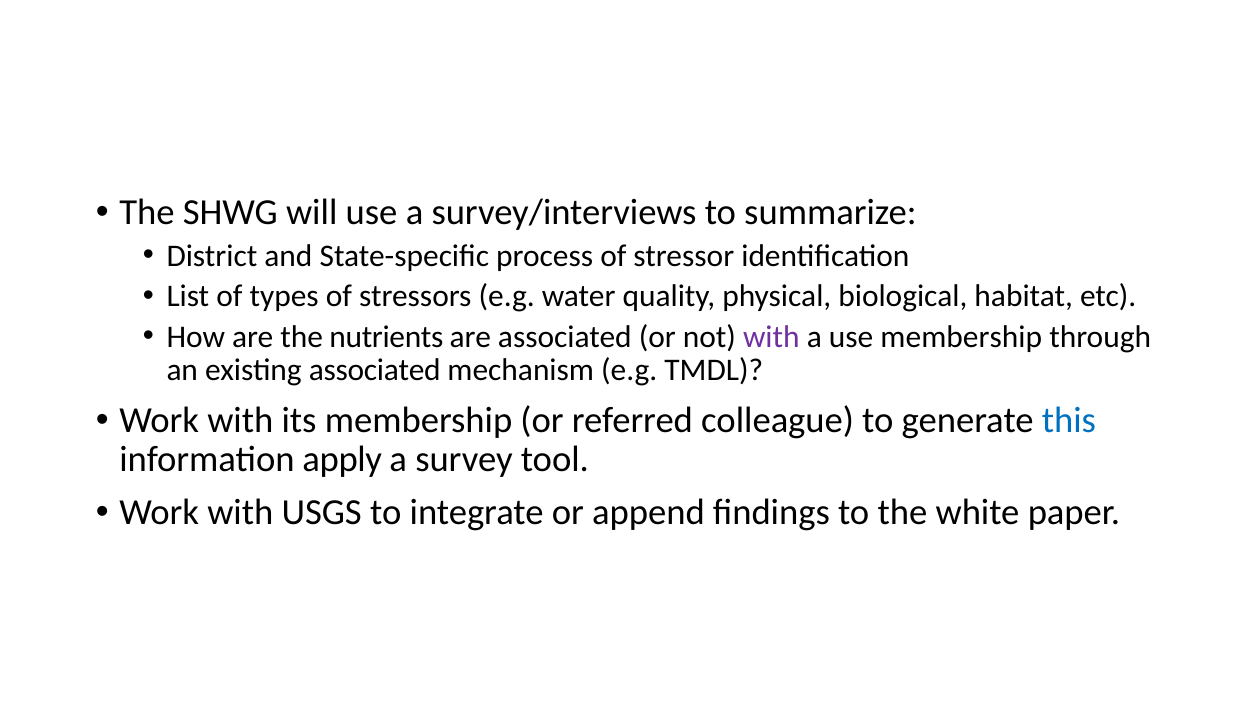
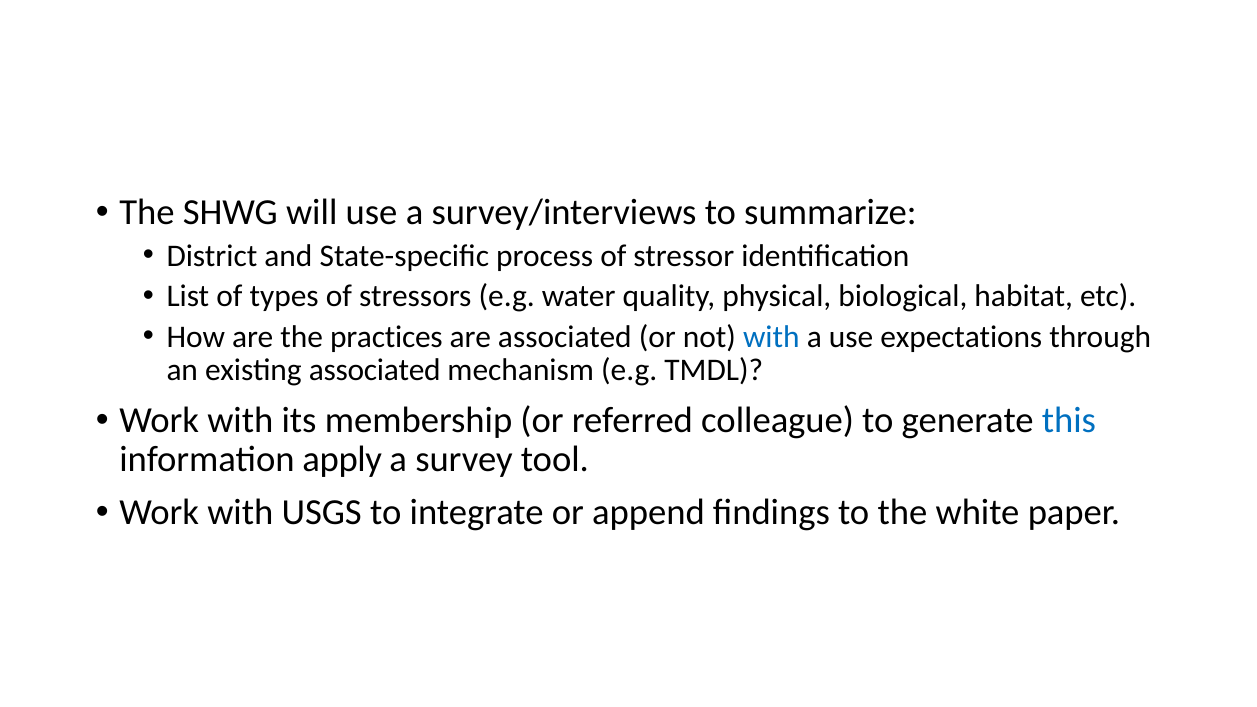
nutrients: nutrients -> practices
with at (771, 337) colour: purple -> blue
use membership: membership -> expectations
